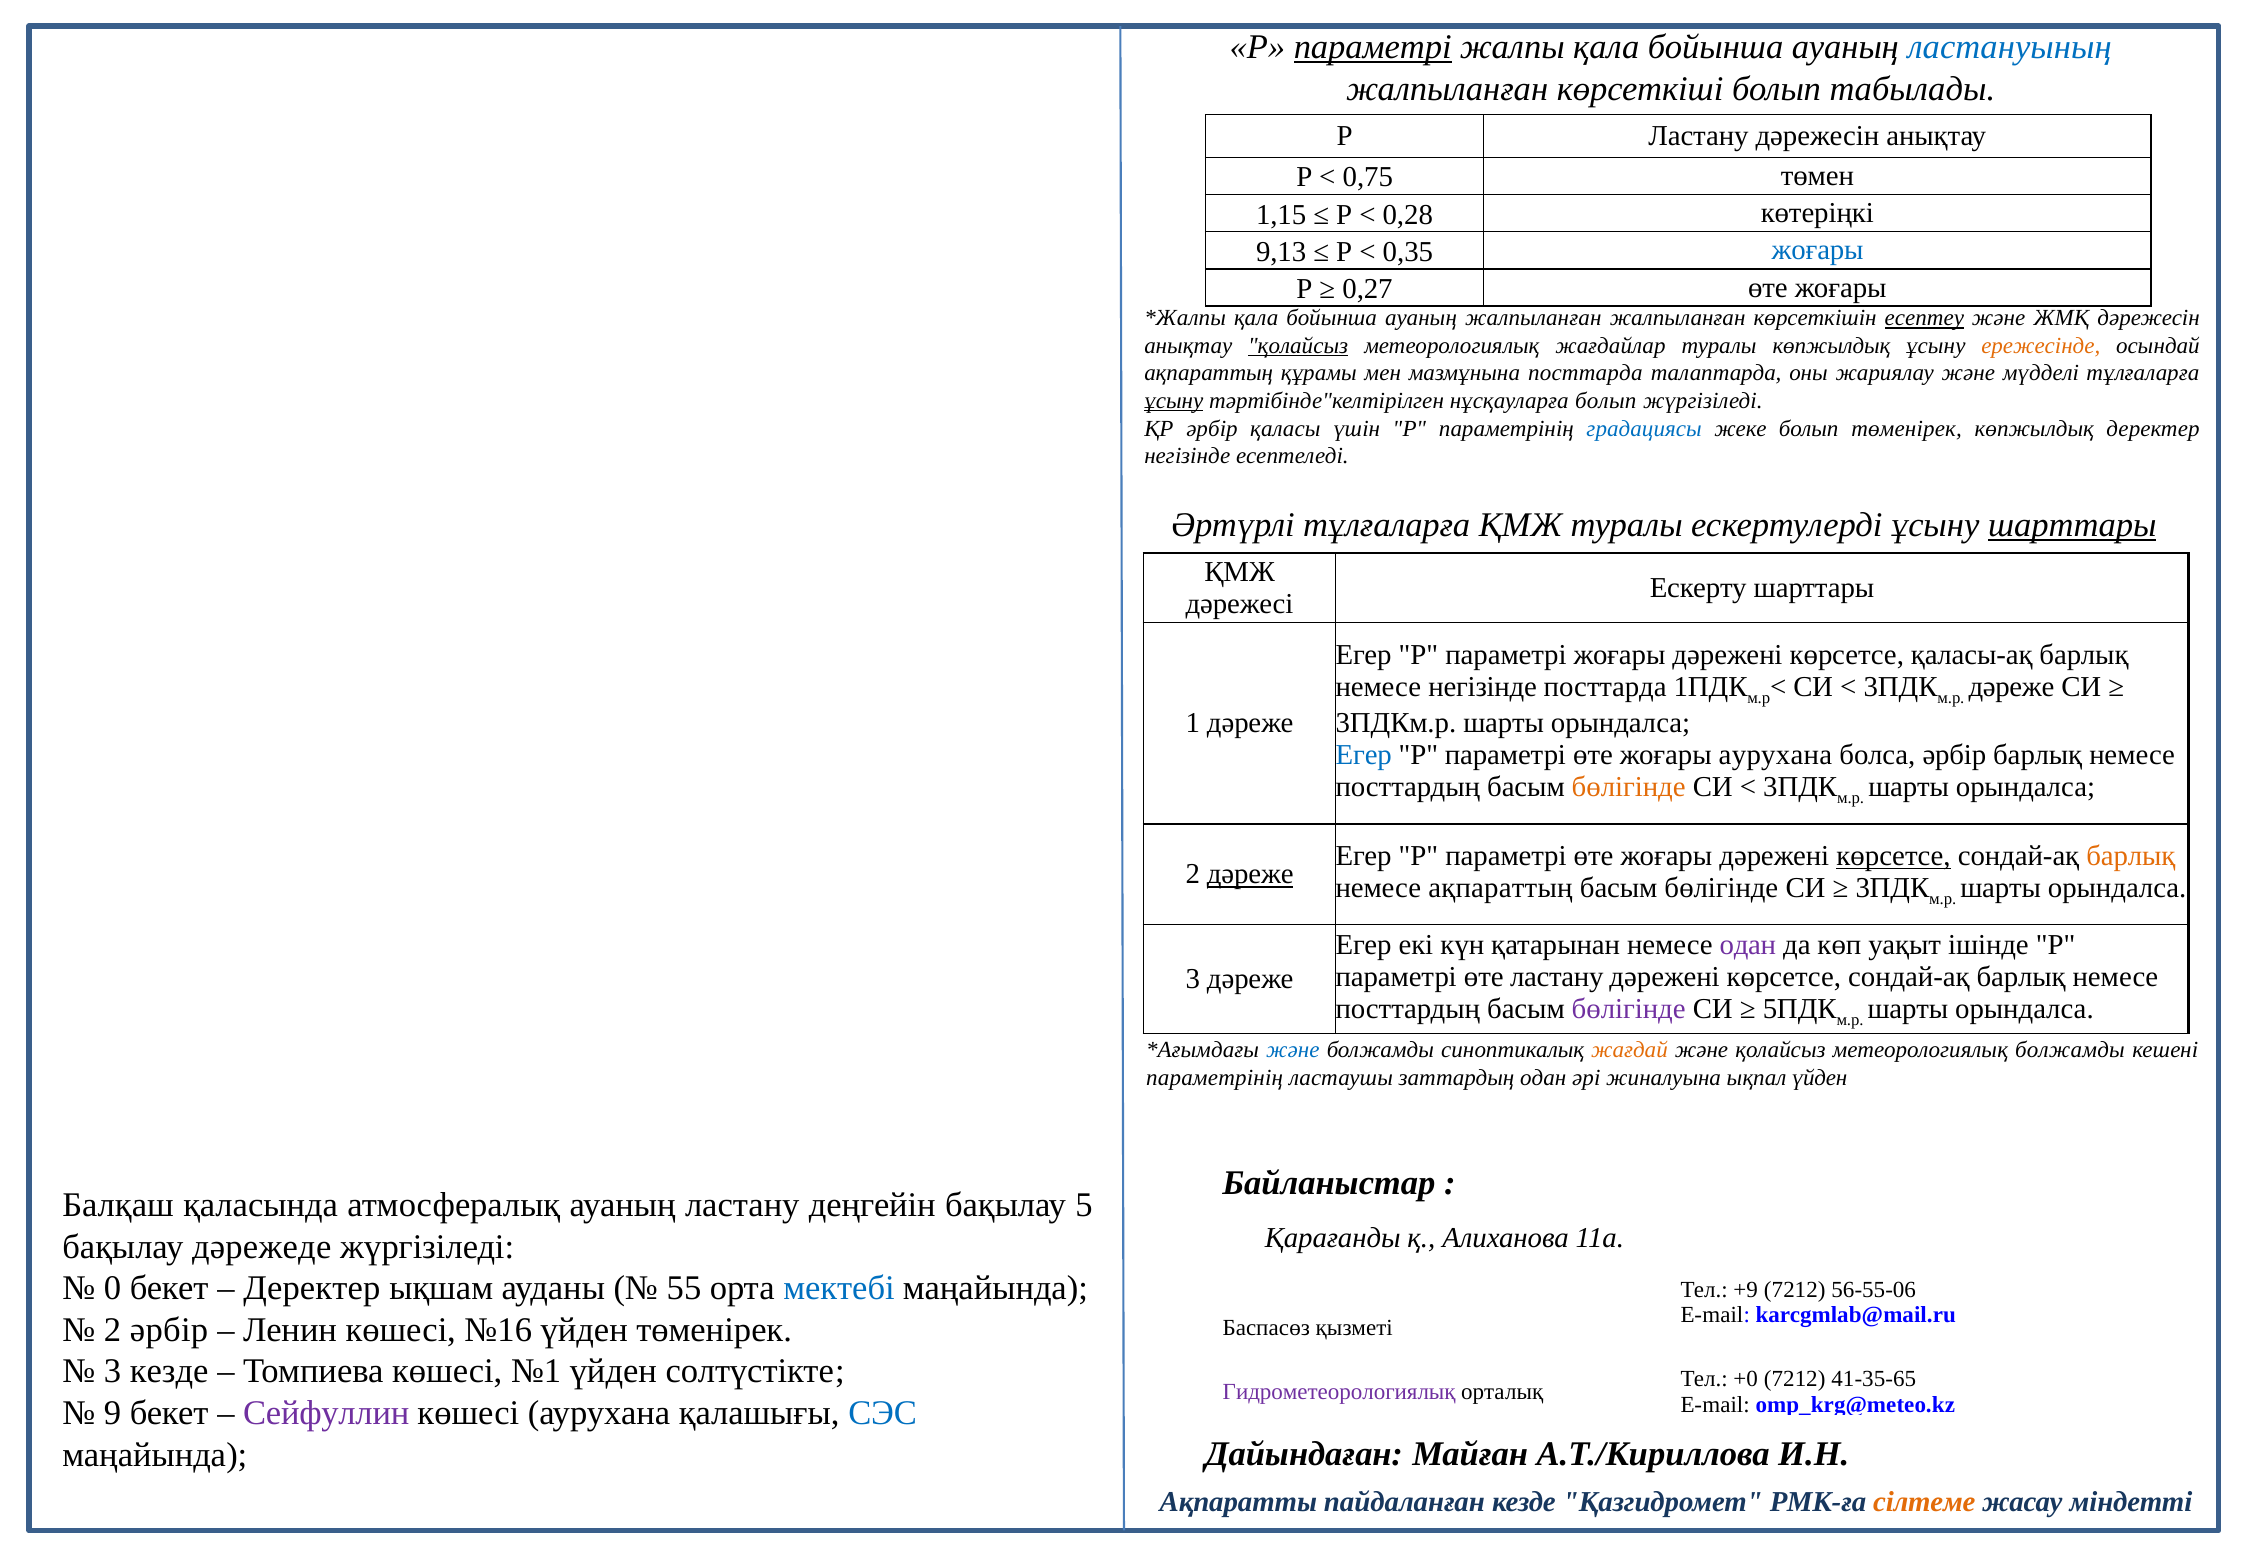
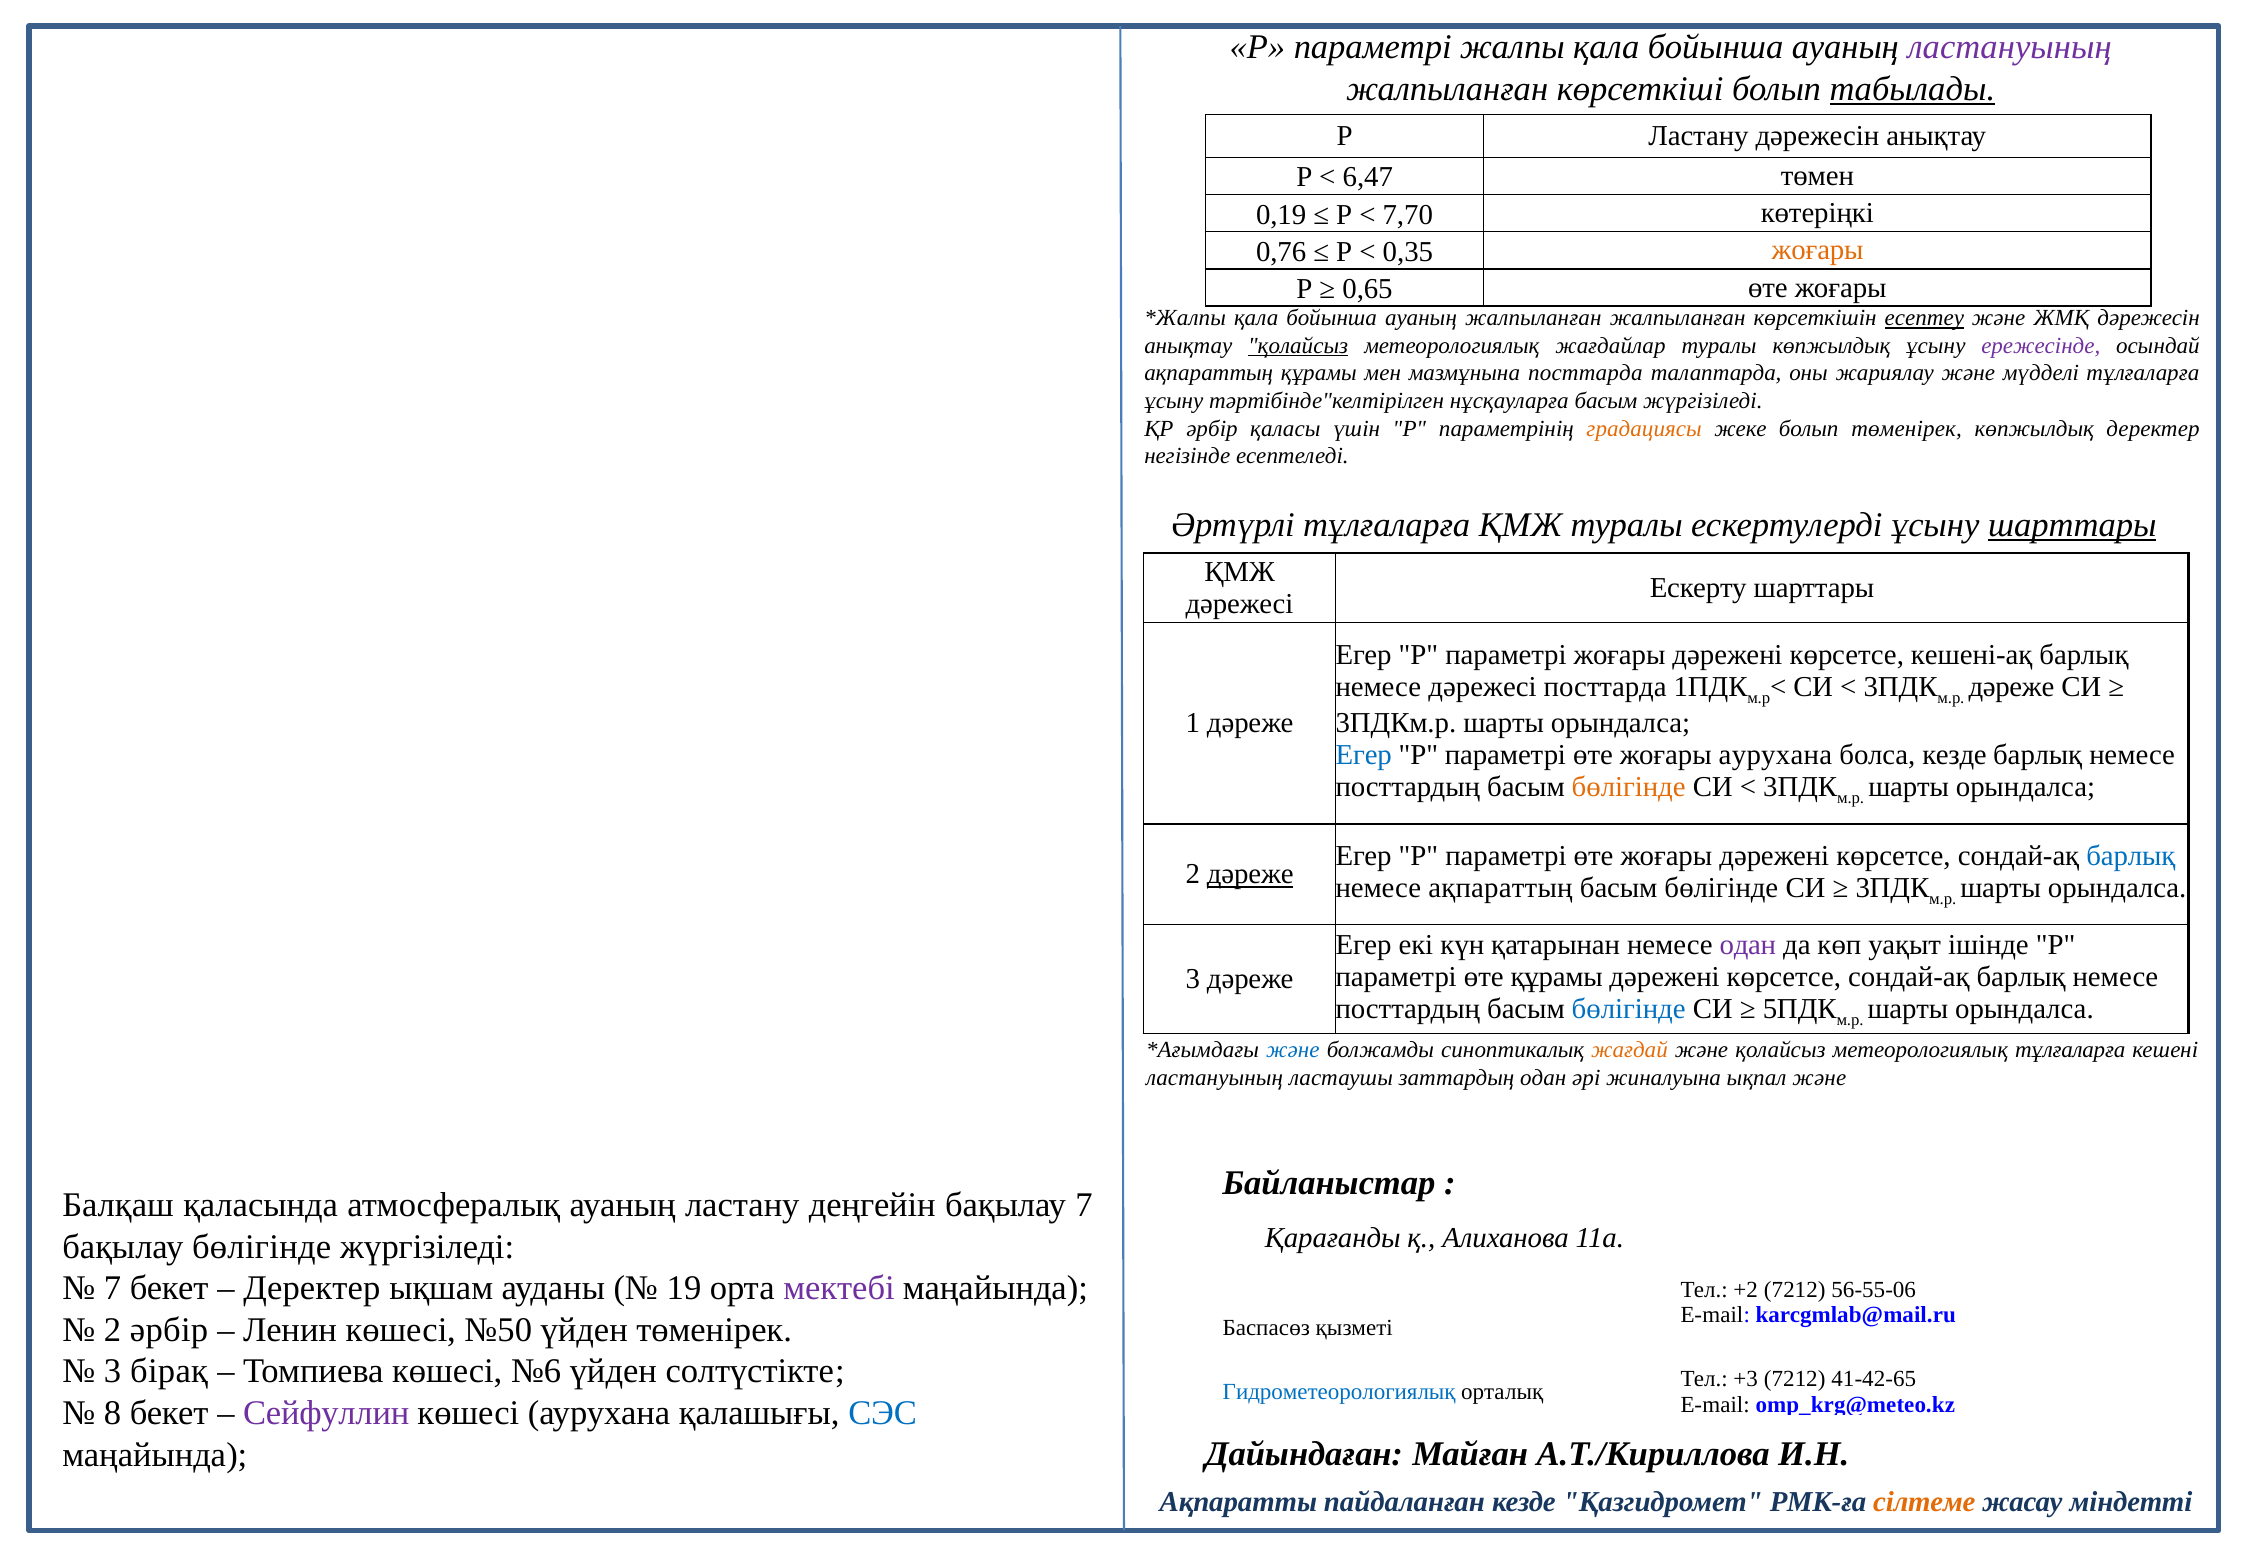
параметрі at (1373, 47) underline: present -> none
ластануының at (2010, 47) colour: blue -> purple
табылады underline: none -> present
0,75: 0,75 -> 6,47
1,15: 1,15 -> 0,19
0,28: 0,28 -> 7,70
9,13: 9,13 -> 0,76
жоғары at (1818, 250) colour: blue -> orange
0,27: 0,27 -> 0,65
ережесінде colour: orange -> purple
ұсыну at (1174, 401) underline: present -> none
нұсқауларға болып: болып -> басым
градациясы colour: blue -> orange
қаласы-ақ: қаласы-ақ -> кешені-ақ
немесе негізінде: негізінде -> дәрежесі
болса әрбір: әрбір -> кезде
көрсетсе at (1893, 856) underline: present -> none
барлық at (2131, 856) colour: orange -> blue
өте ластану: ластану -> құрамы
бөлігінде at (1629, 1008) colour: purple -> blue
метеорологиялық болжамды: болжамды -> тұлғаларға
параметрінің at (1215, 1077): параметрінің -> ластануының
ықпал үйден: үйден -> және
бақылау 5: 5 -> 7
бақылау дәрежеде: дәрежеде -> бөлігінде
0 at (113, 1288): 0 -> 7
55: 55 -> 19
мектебі colour: blue -> purple
+9: +9 -> +2
№16: №16 -> №50
3 кезде: кезде -> бірақ
№1: №1 -> №6
+0: +0 -> +3
41-35-65: 41-35-65 -> 41-42-65
Гидрометеорологиялық colour: purple -> blue
9: 9 -> 8
